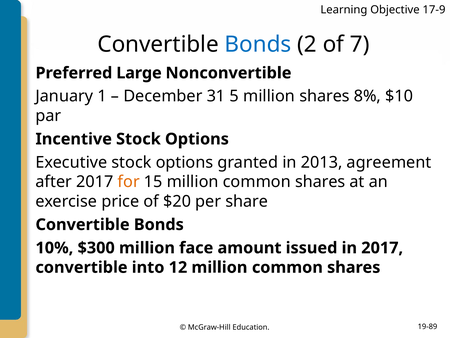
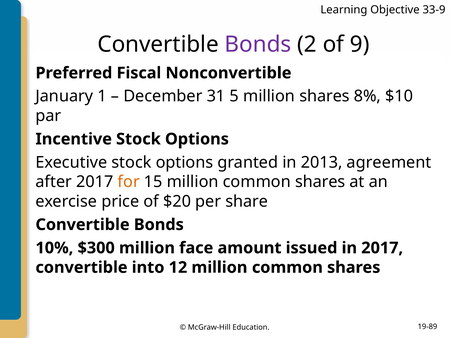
17-9: 17-9 -> 33-9
Bonds at (258, 44) colour: blue -> purple
7: 7 -> 9
Large: Large -> Fiscal
